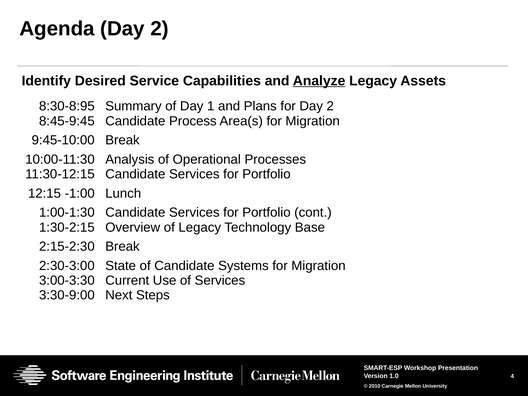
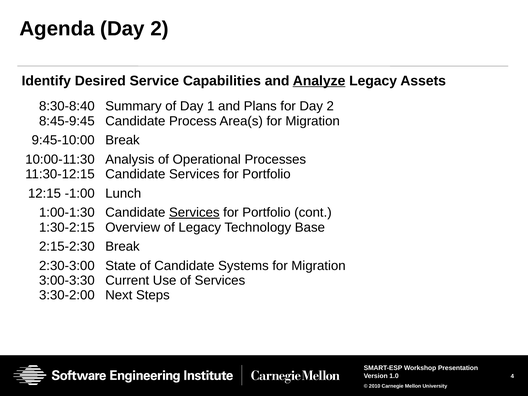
8:30-8:95: 8:30-8:95 -> 8:30-8:40
Services at (194, 213) underline: none -> present
3:30-9:00: 3:30-9:00 -> 3:30-2:00
